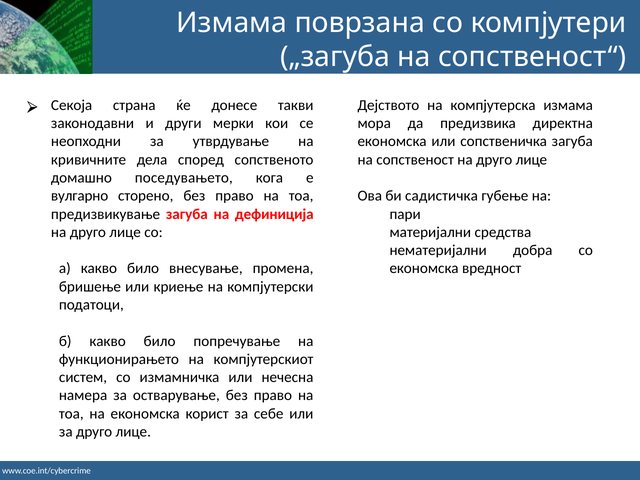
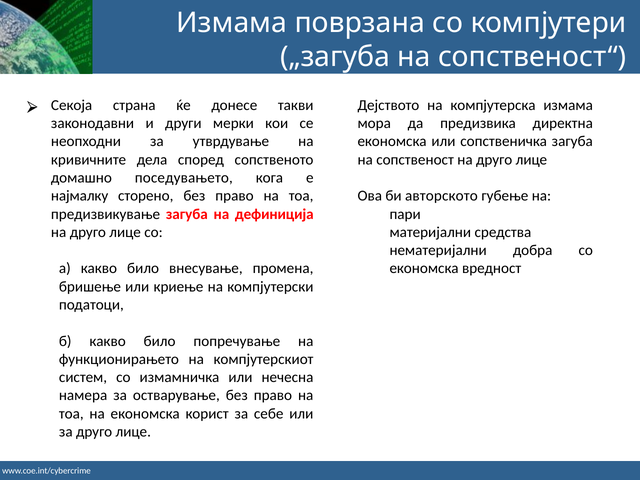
вулгарно: вулгарно -> најмалку
садистичка: садистичка -> авторското
